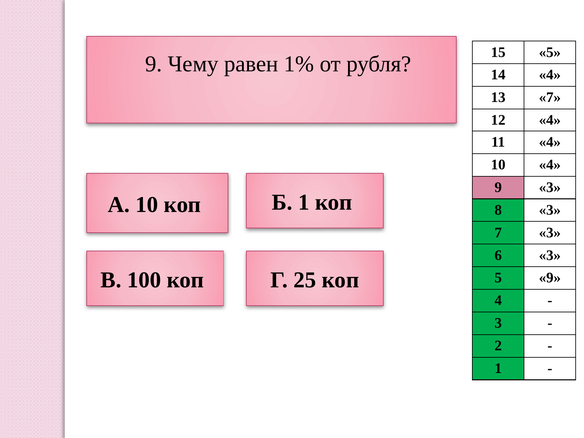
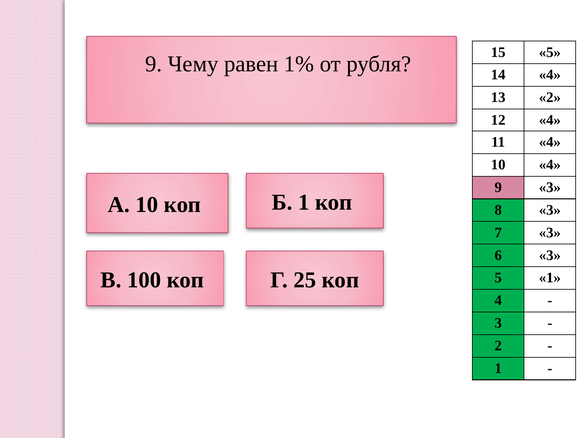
13 7: 7 -> 2
5 9: 9 -> 1
